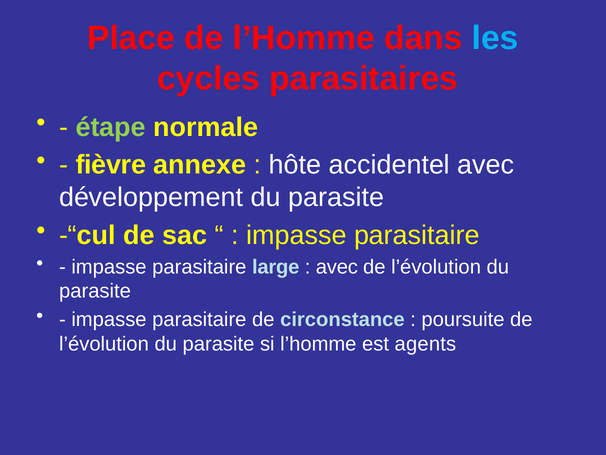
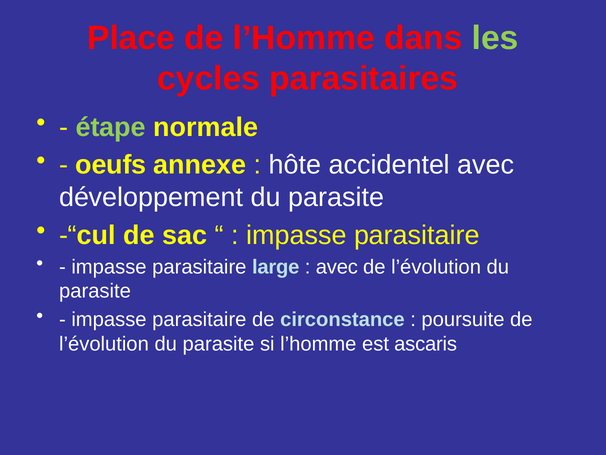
les colour: light blue -> light green
fièvre: fièvre -> oeufs
agents: agents -> ascaris
